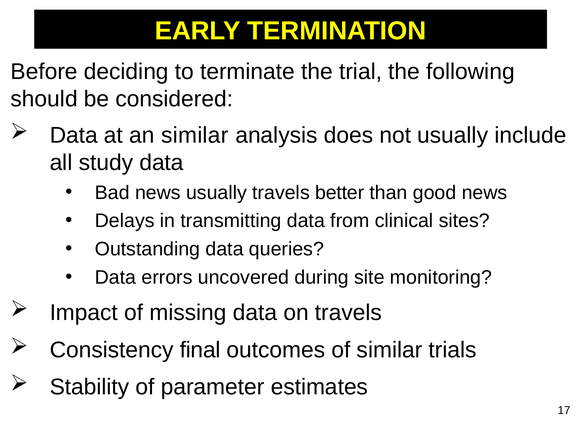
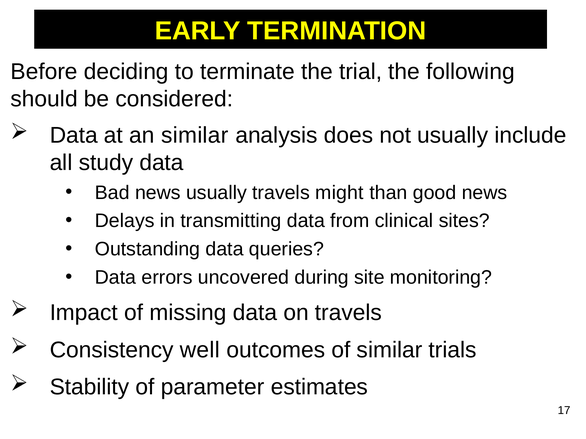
better: better -> might
final: final -> well
